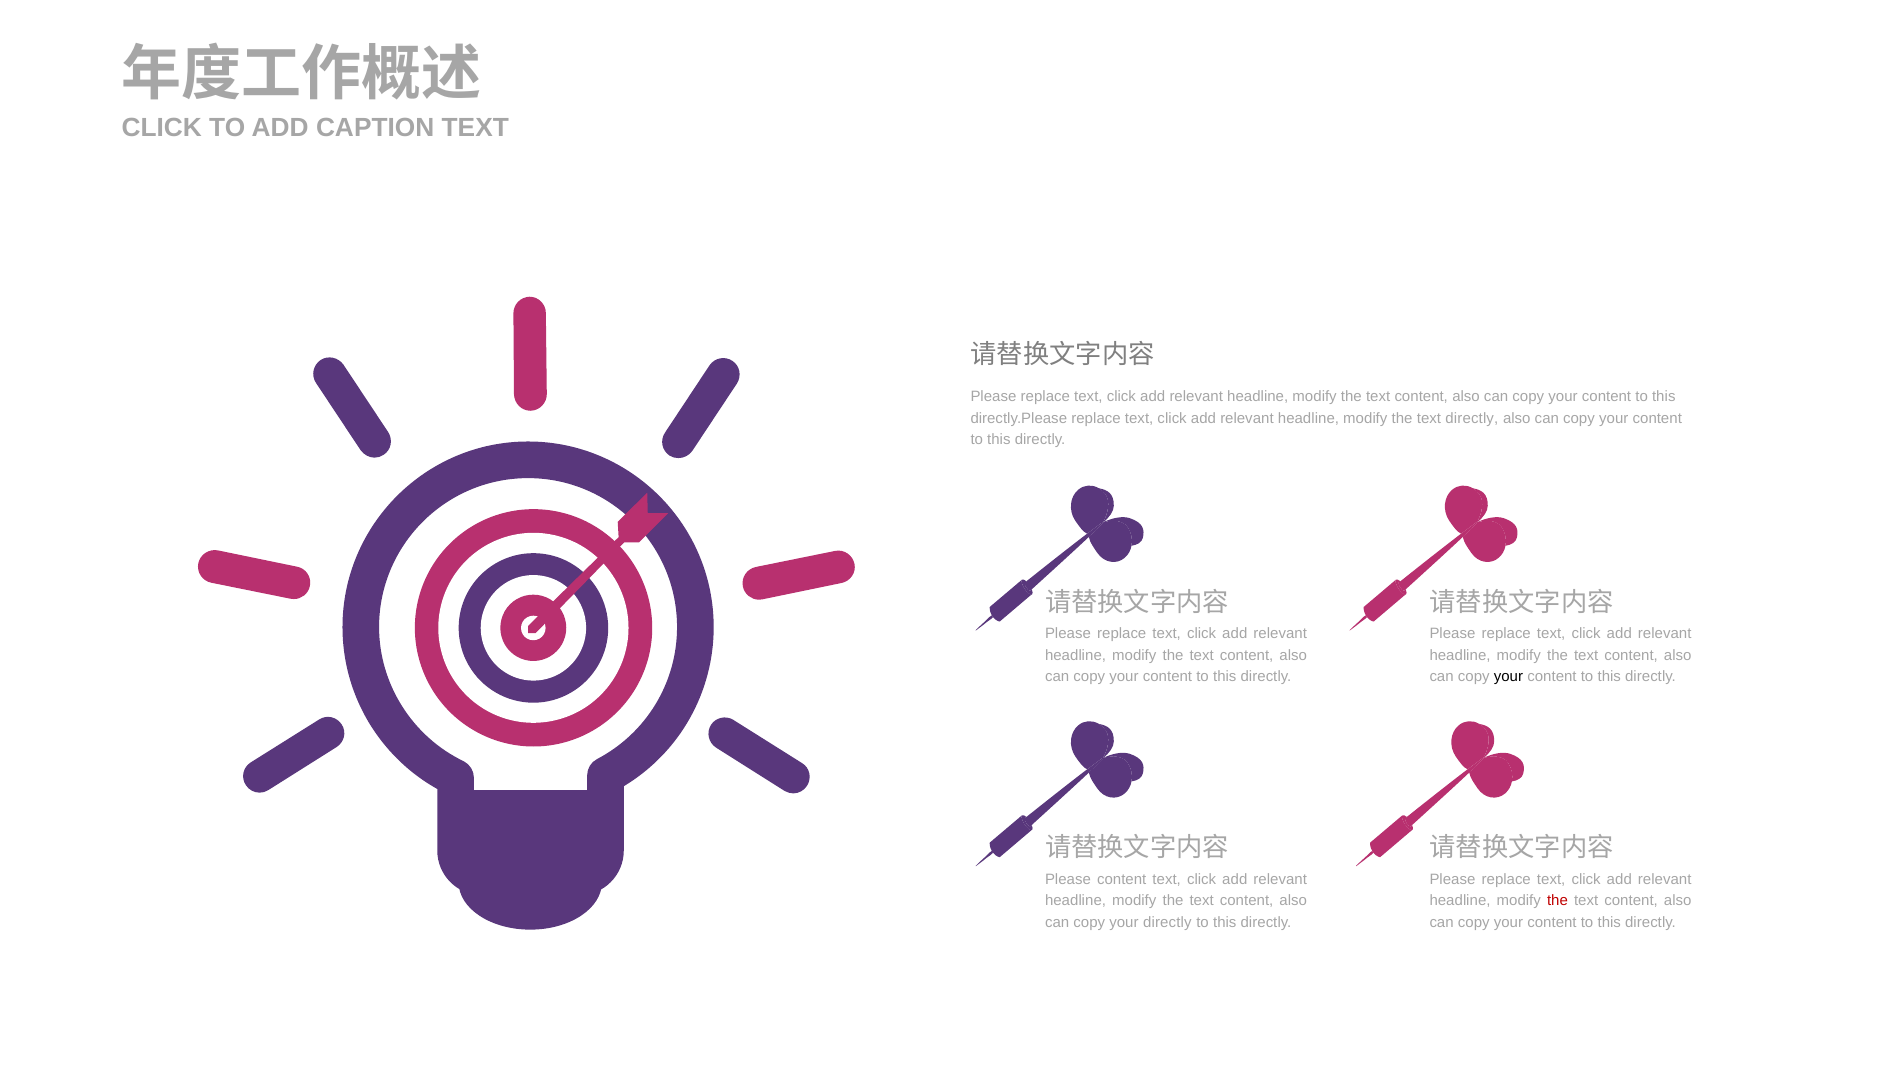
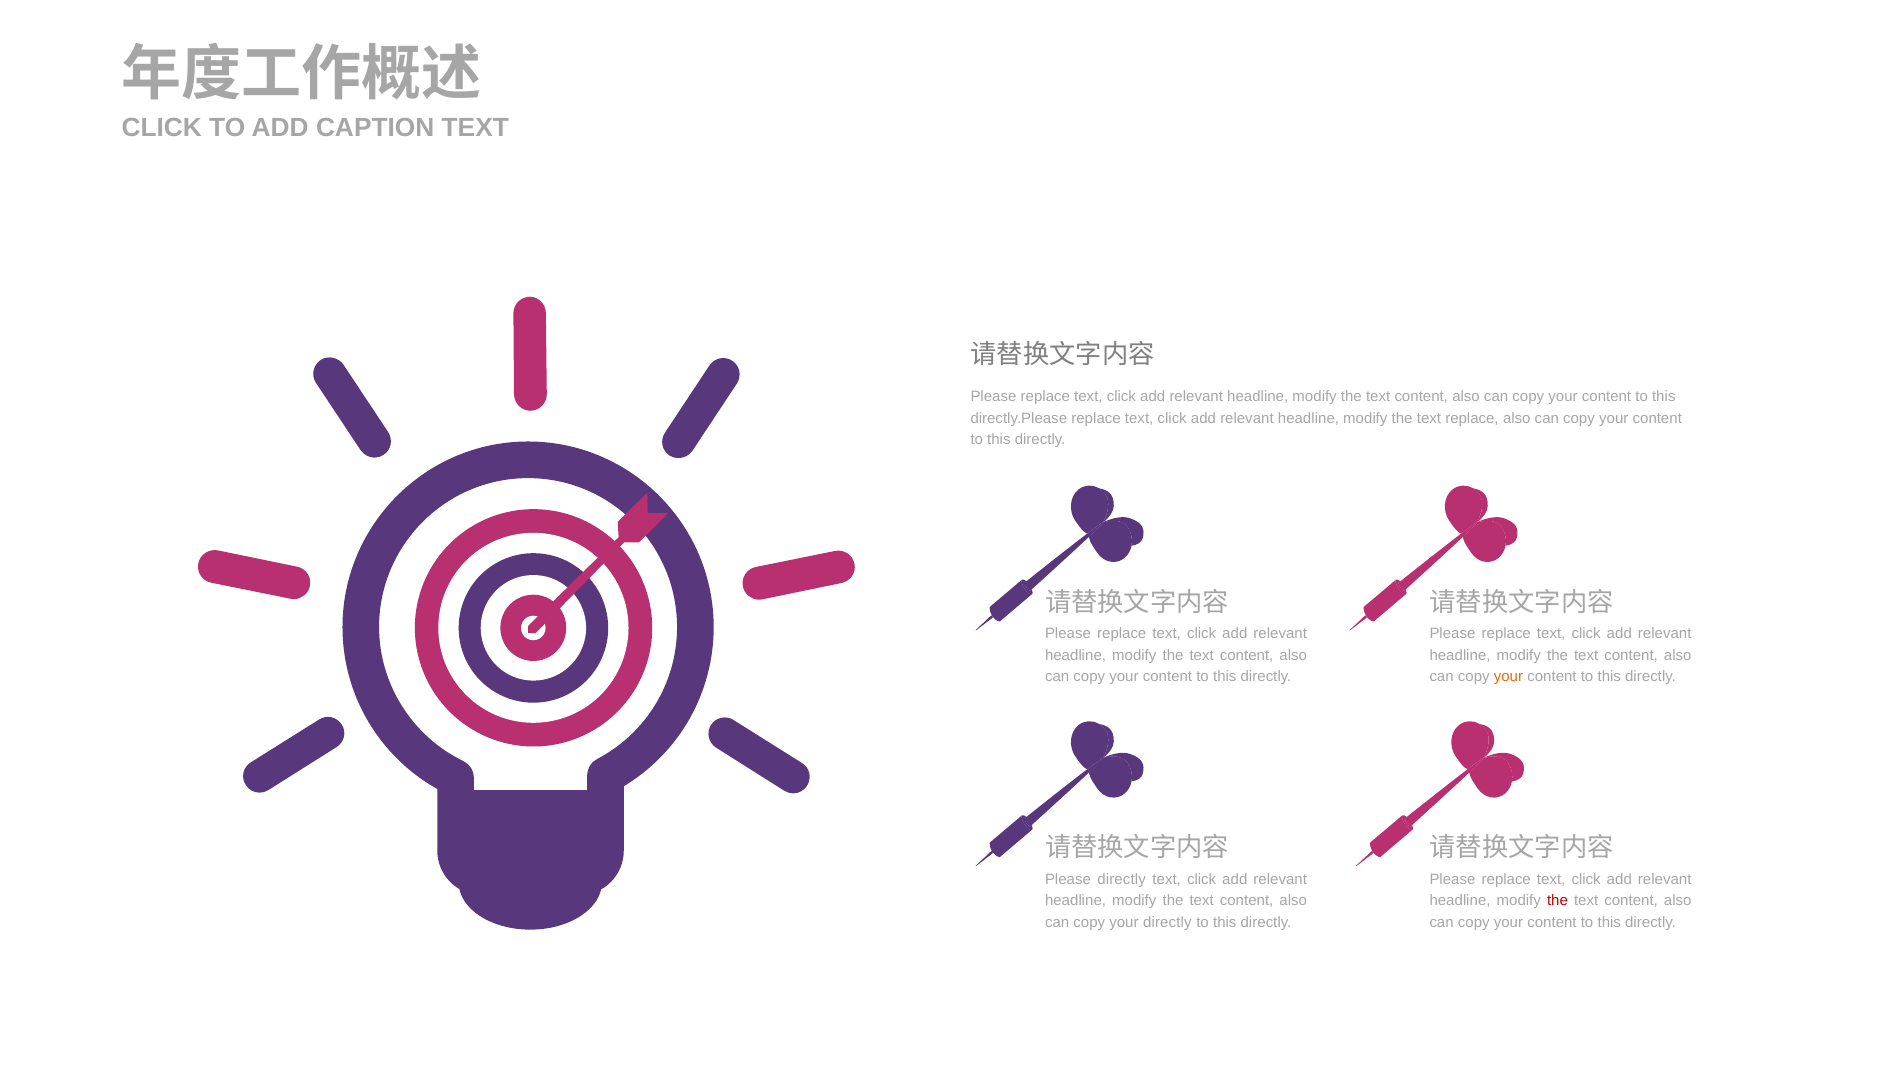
text directly: directly -> replace
your at (1508, 677) colour: black -> orange
Please content: content -> directly
